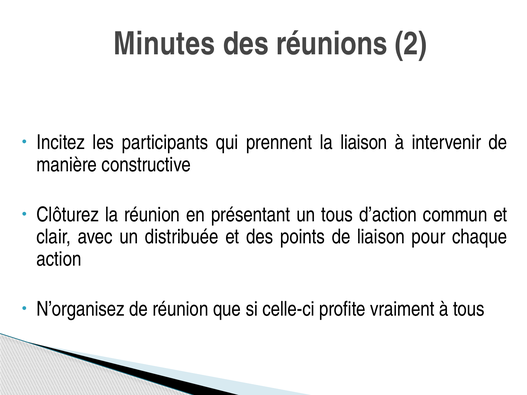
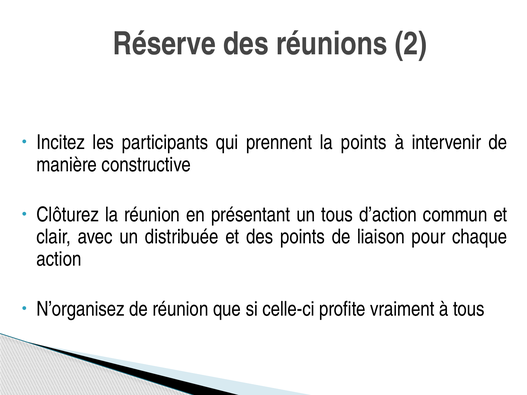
Minutes: Minutes -> Réserve
la liaison: liaison -> points
